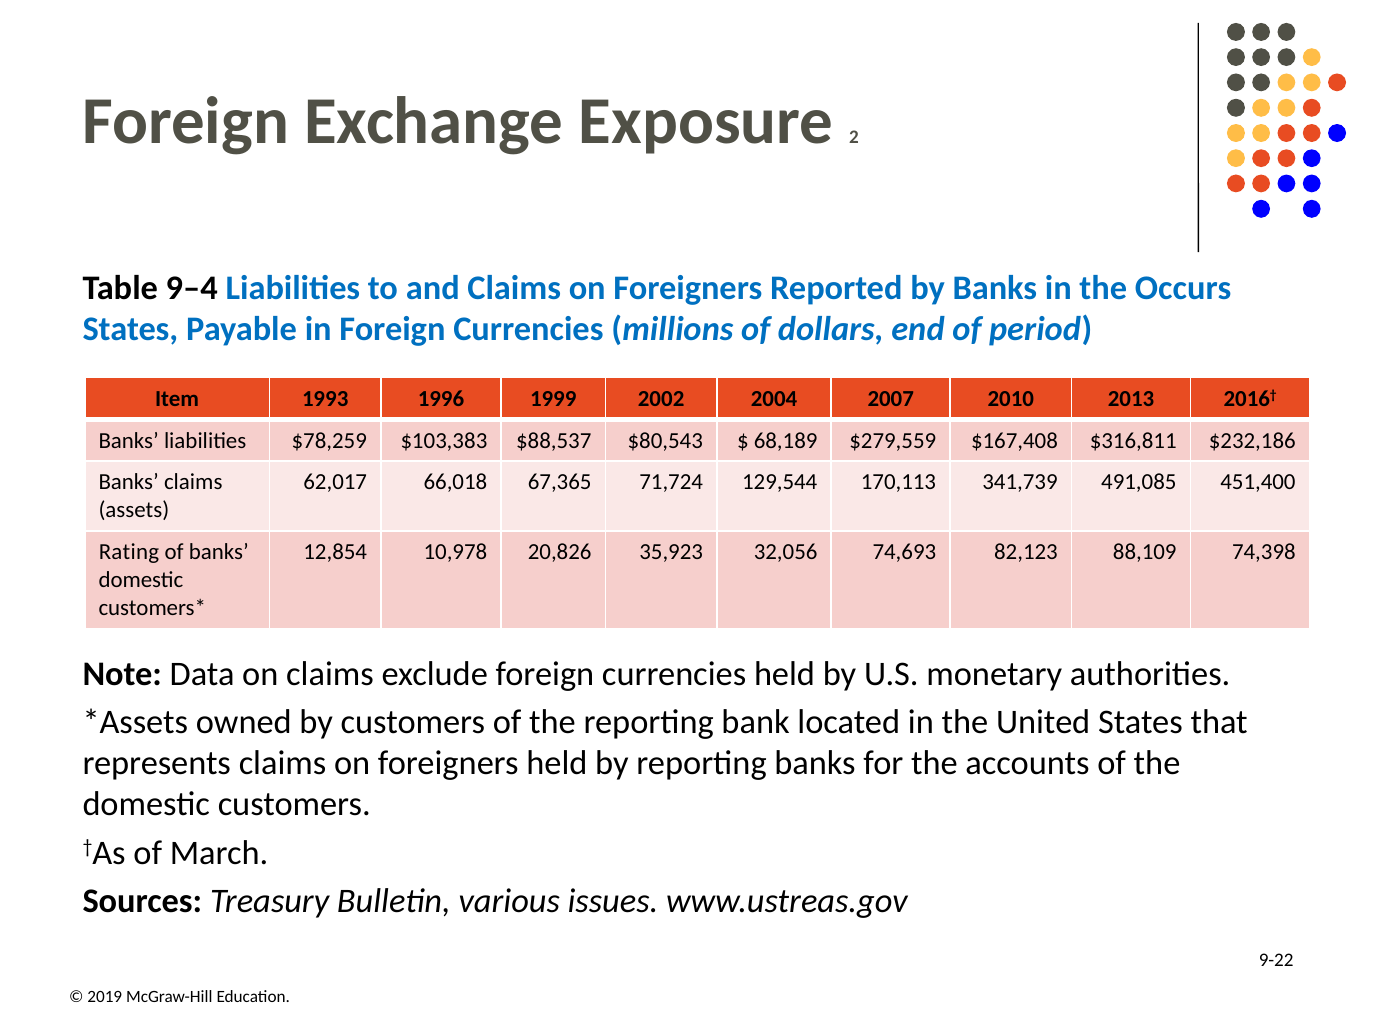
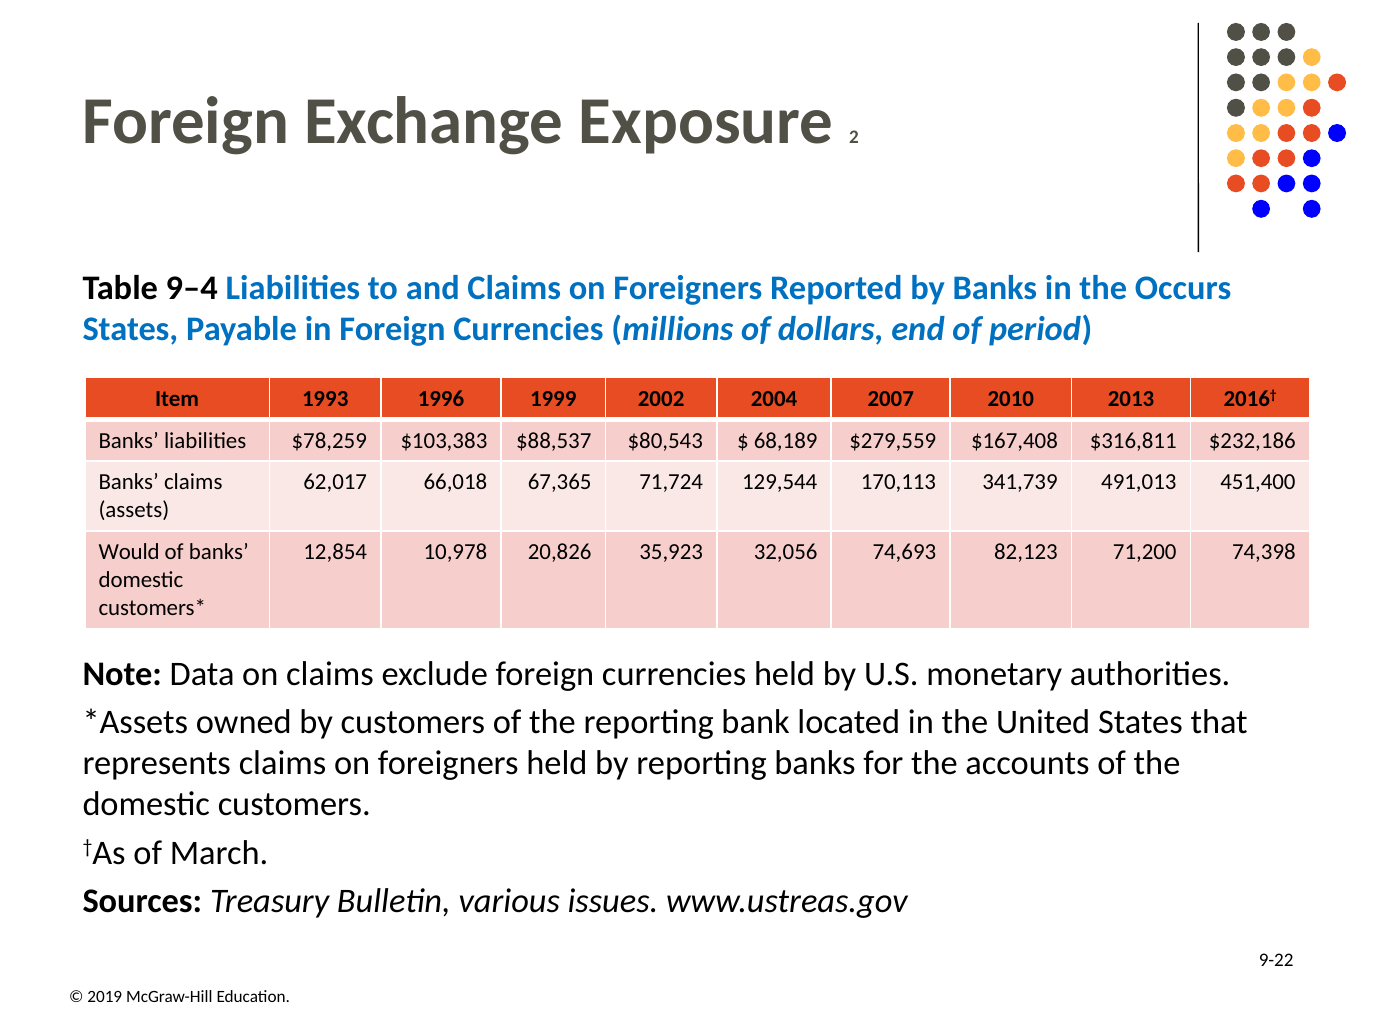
491,085: 491,085 -> 491,013
Rating: Rating -> Would
88,109: 88,109 -> 71,200
